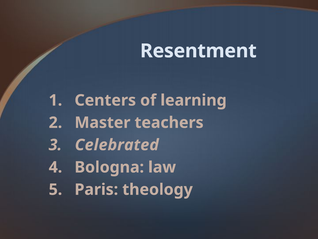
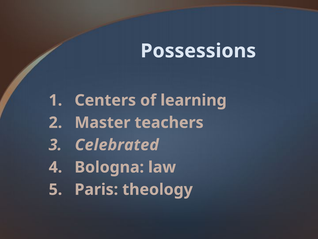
Resentment: Resentment -> Possessions
